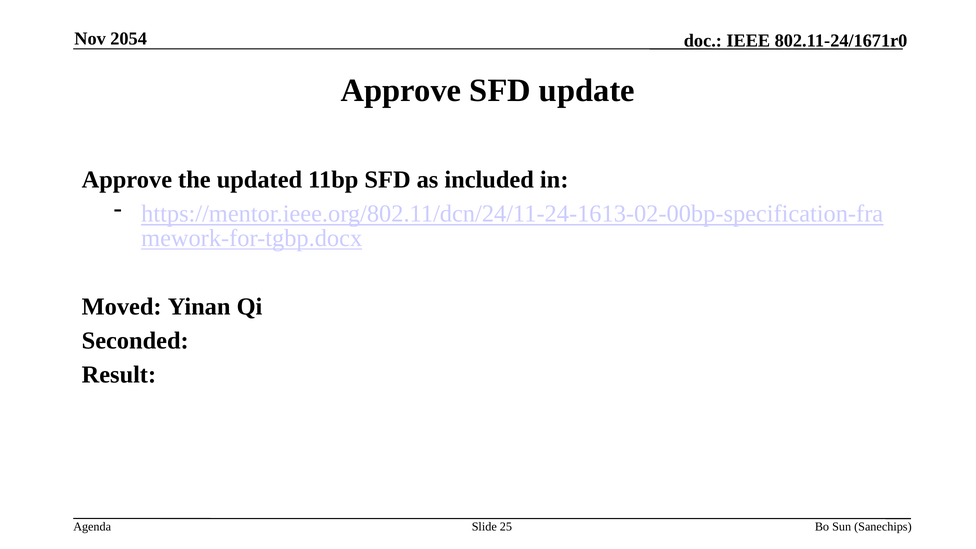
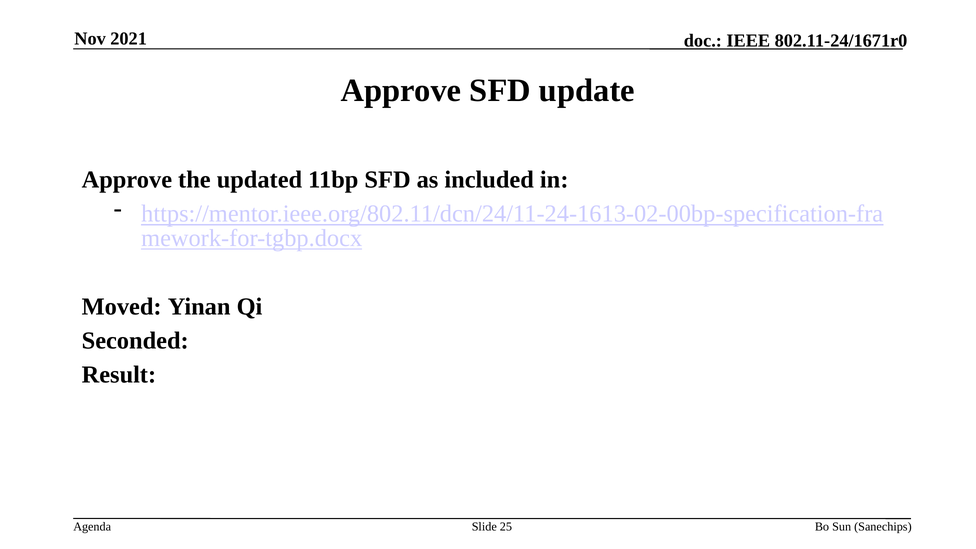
2054: 2054 -> 2021
